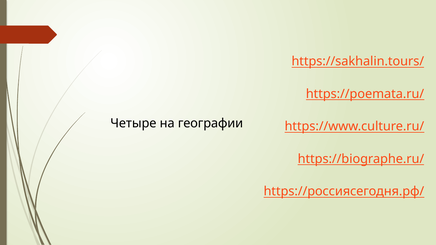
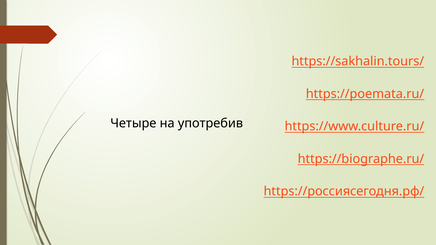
географии: географии -> употребив
